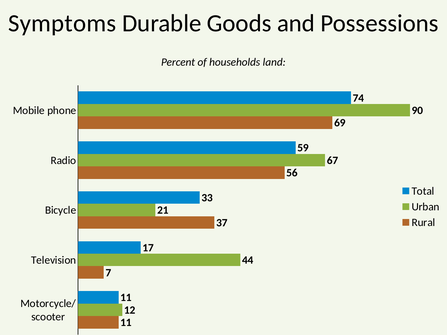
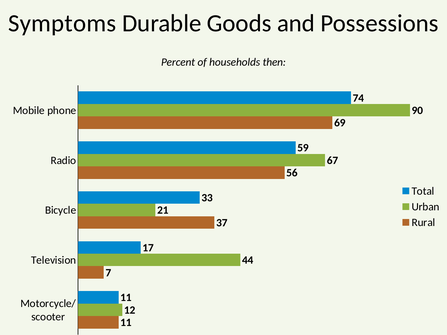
land: land -> then
